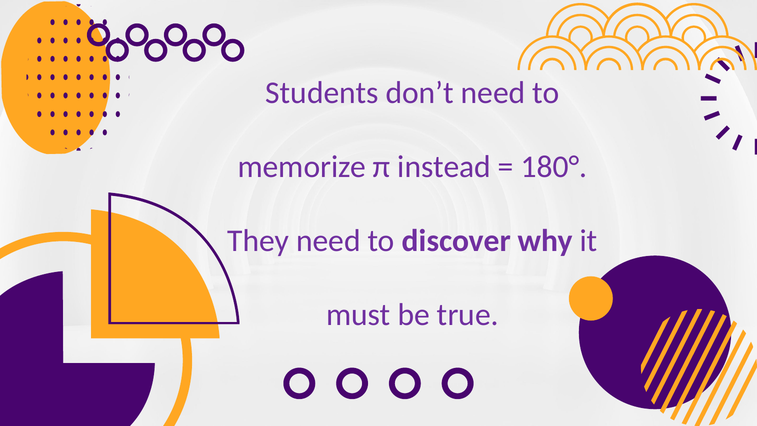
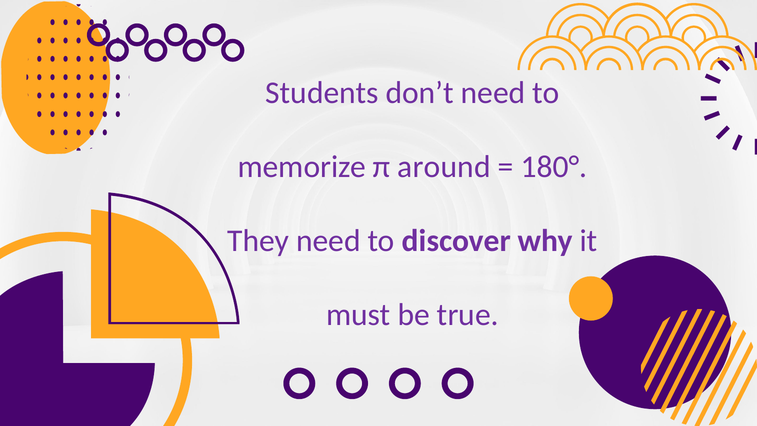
instead: instead -> around
